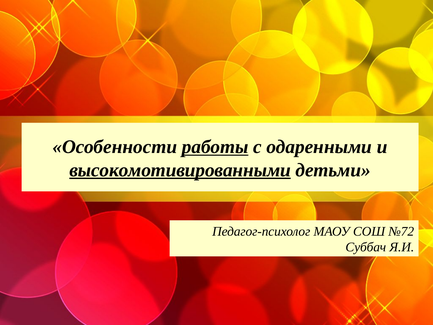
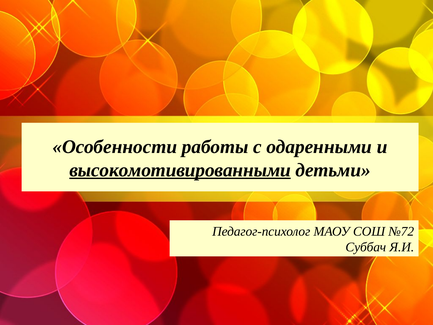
работы underline: present -> none
